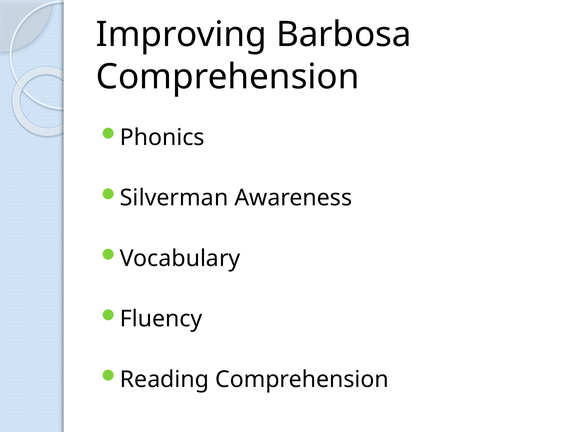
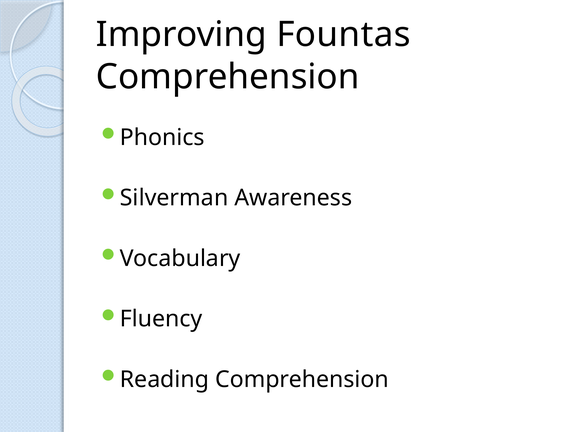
Barbosa: Barbosa -> Fountas
